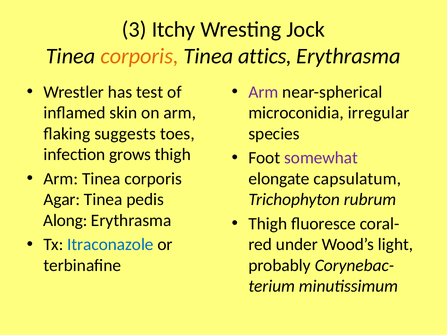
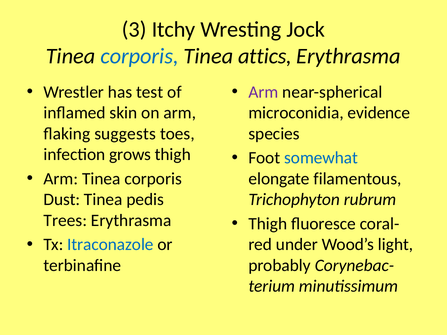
corporis at (139, 56) colour: orange -> blue
irregular: irregular -> evidence
somewhat colour: purple -> blue
capsulatum: capsulatum -> filamentous
Agar: Agar -> Dust
Along: Along -> Trees
